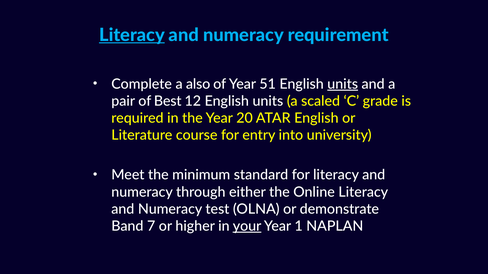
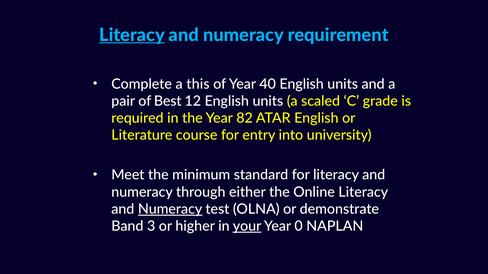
also: also -> this
51: 51 -> 40
units at (343, 84) underline: present -> none
20: 20 -> 82
Numeracy at (170, 209) underline: none -> present
7: 7 -> 3
1: 1 -> 0
